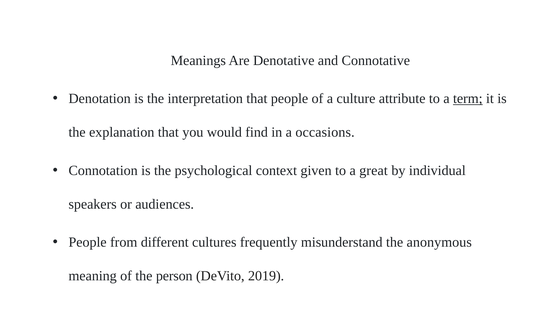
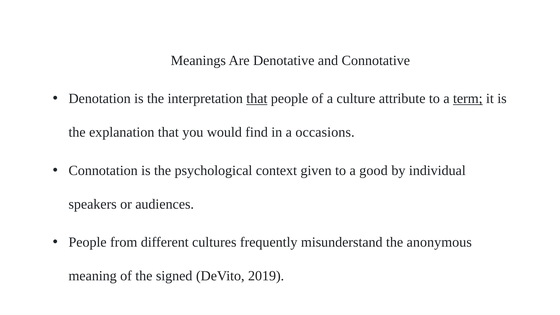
that at (257, 99) underline: none -> present
great: great -> good
person: person -> signed
